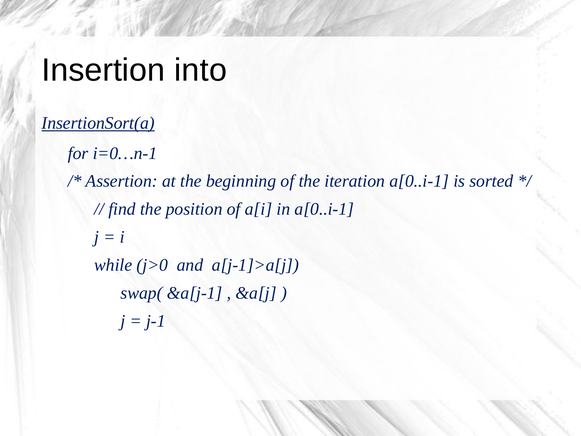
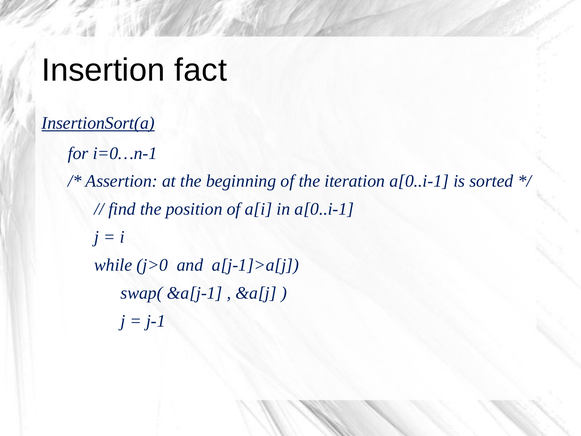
into: into -> fact
